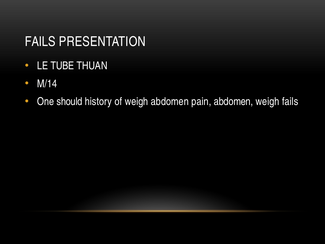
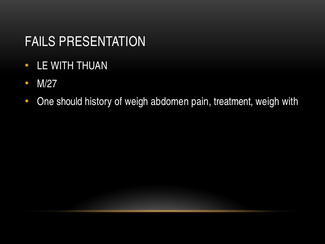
LE TUBE: TUBE -> WITH
M/14: M/14 -> M/27
pain abdomen: abdomen -> treatment
weigh fails: fails -> with
